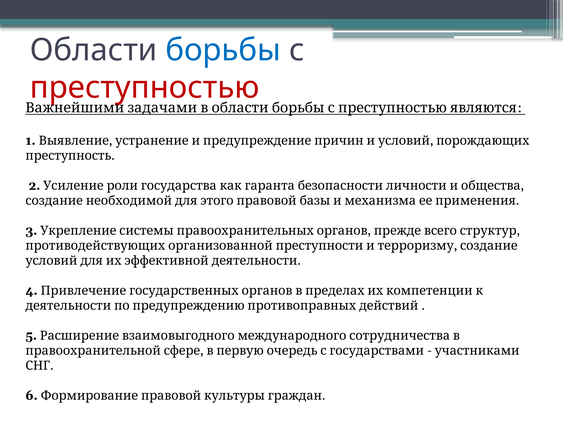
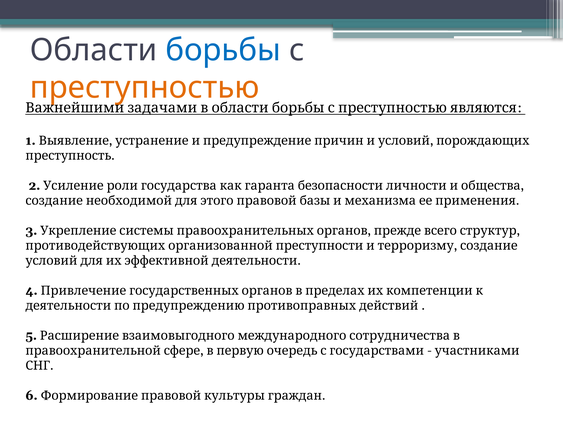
преступностью colour: red -> orange
